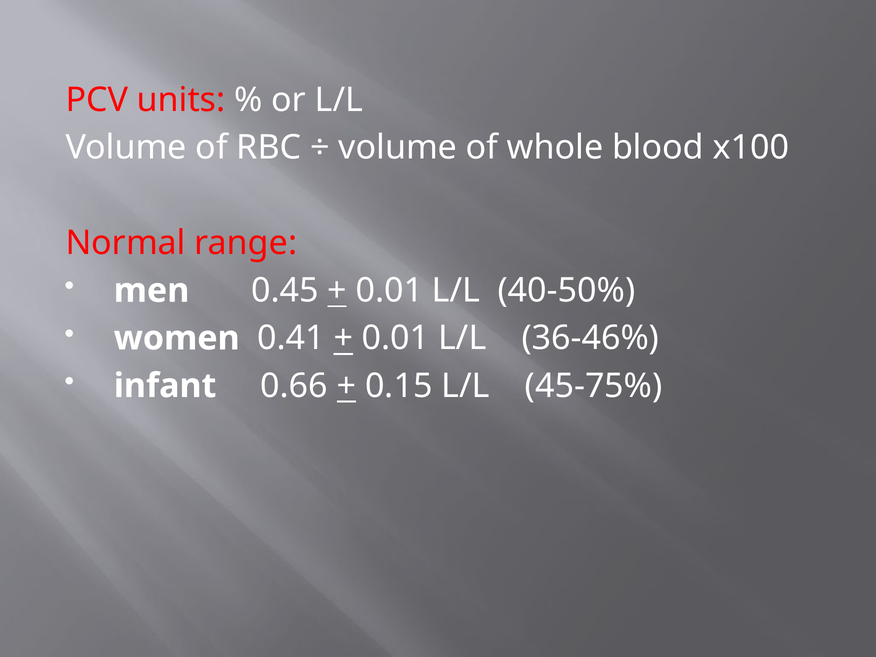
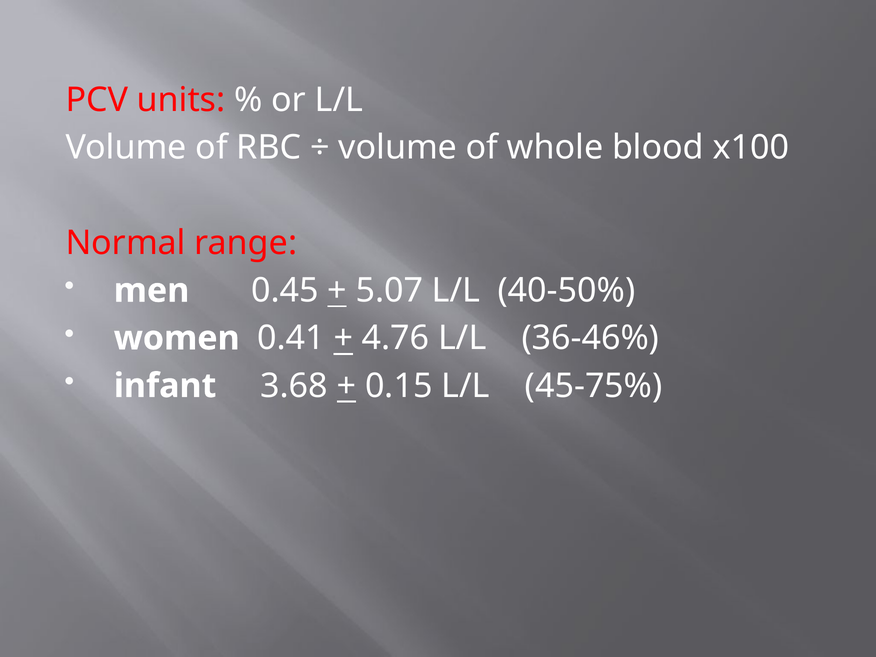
0.01 at (389, 291): 0.01 -> 5.07
0.01 at (396, 338): 0.01 -> 4.76
0.66: 0.66 -> 3.68
